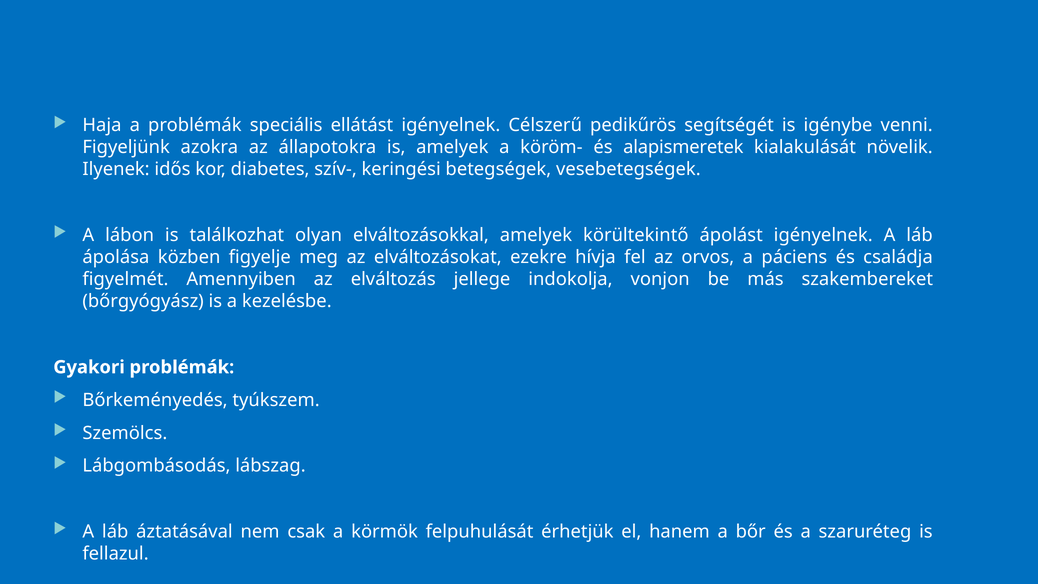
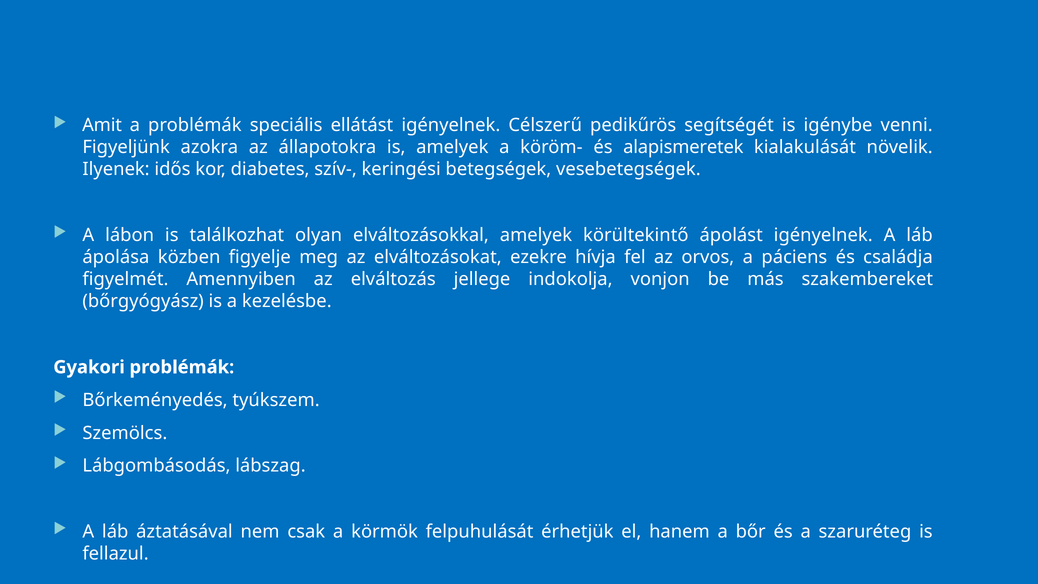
Haja: Haja -> Amit
